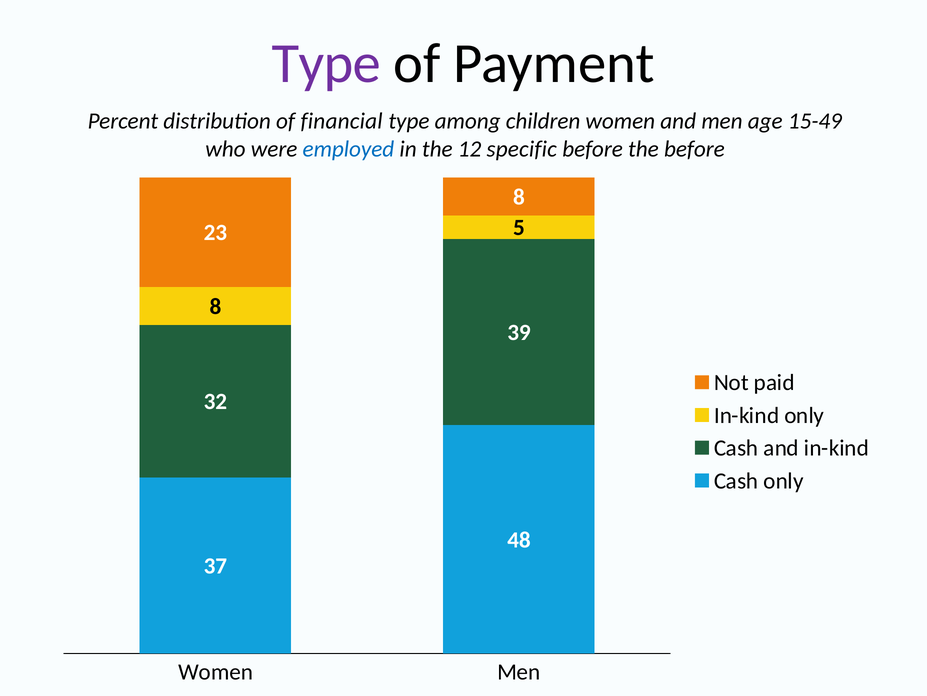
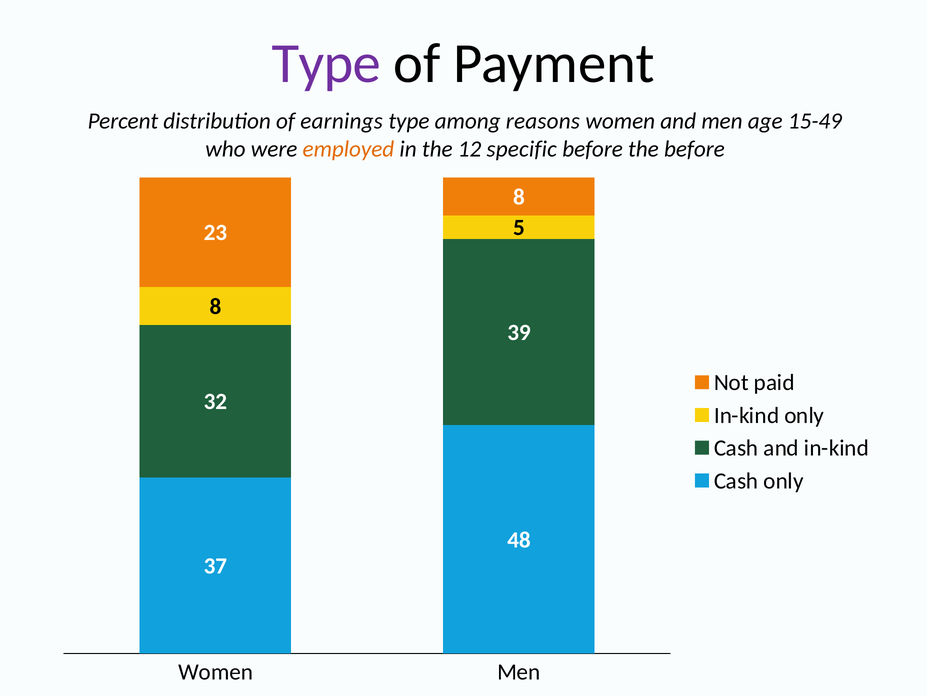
financial: financial -> earnings
children: children -> reasons
employed colour: blue -> orange
